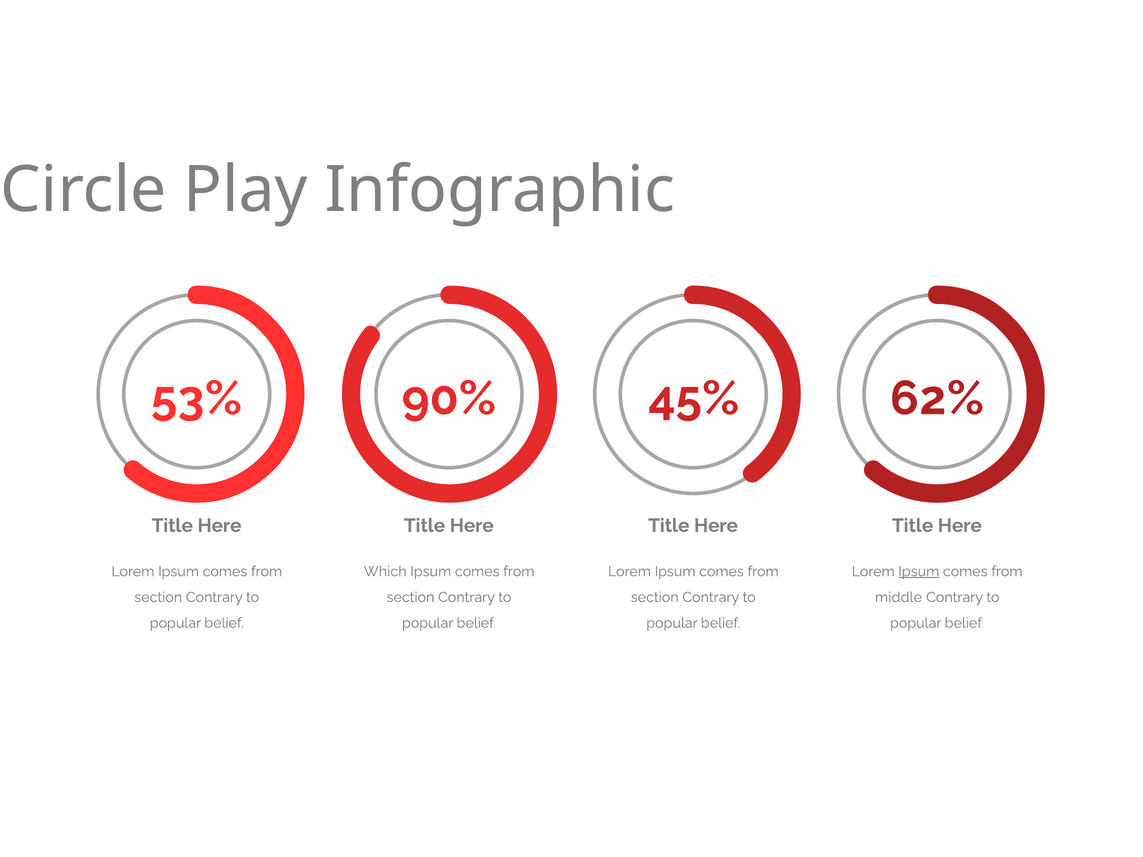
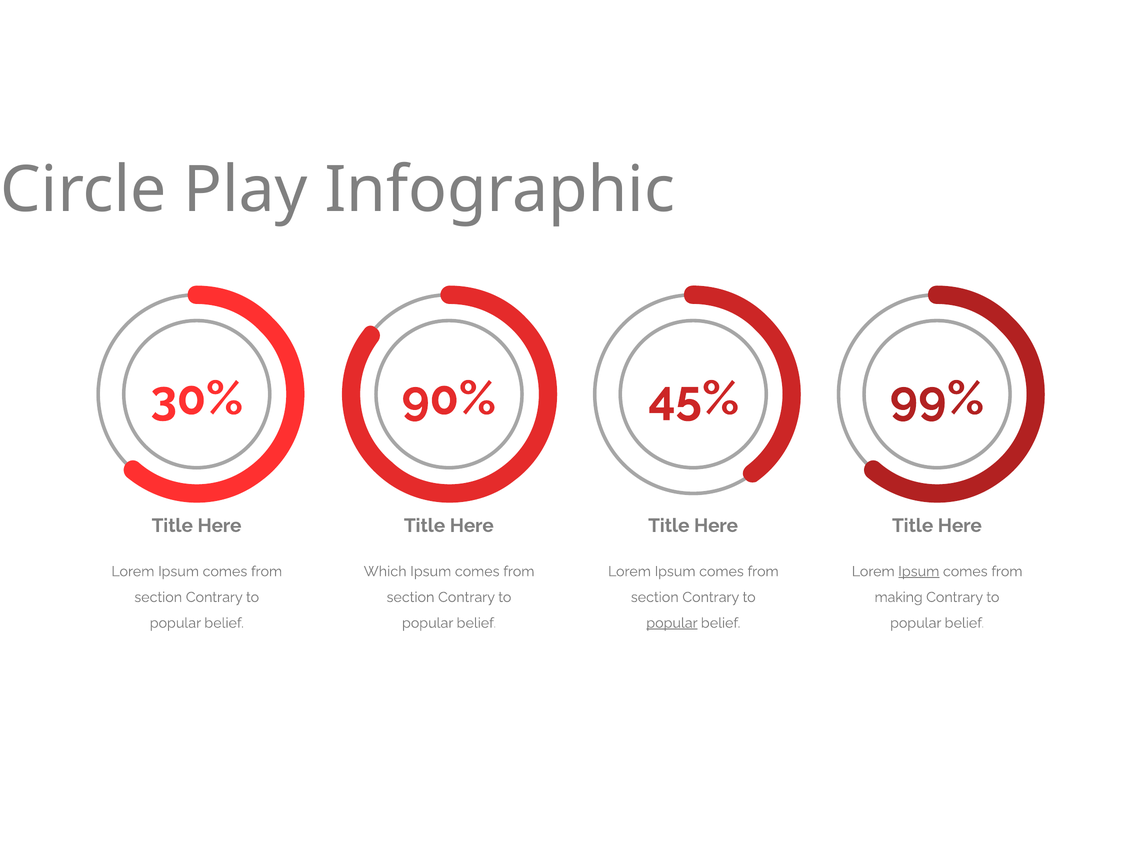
53%: 53% -> 30%
62%: 62% -> 99%
middle: middle -> making
popular at (672, 623) underline: none -> present
